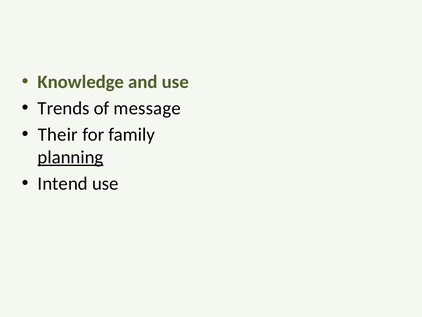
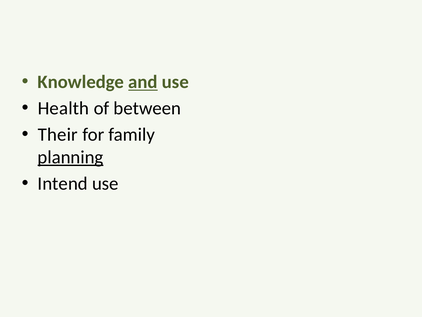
and underline: none -> present
Trends: Trends -> Health
message: message -> between
